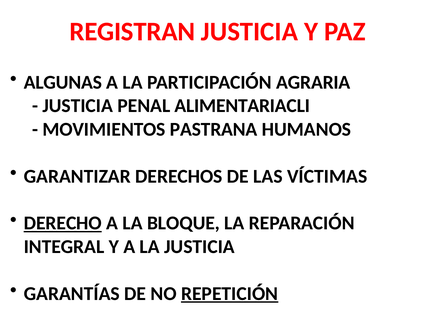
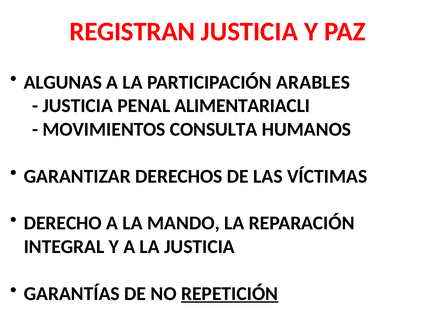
AGRARIA: AGRARIA -> ARABLES
PASTRANA: PASTRANA -> CONSULTA
DERECHO underline: present -> none
BLOQUE: BLOQUE -> MANDO
